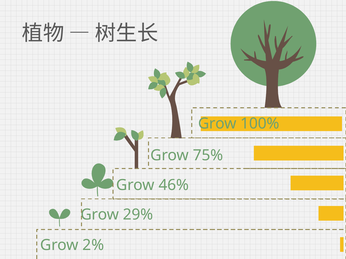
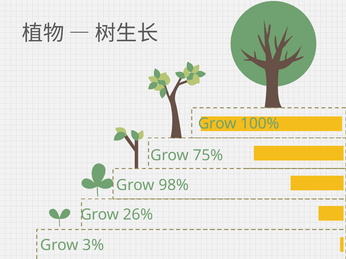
46%: 46% -> 98%
29%: 29% -> 26%
2%: 2% -> 3%
